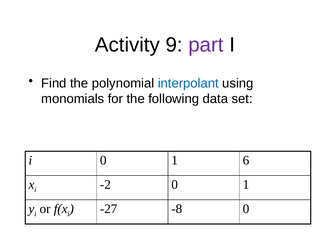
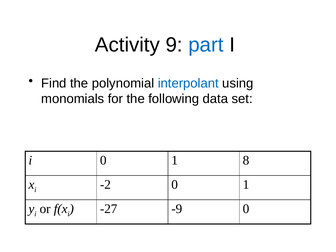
part colour: purple -> blue
6: 6 -> 8
-8: -8 -> -9
